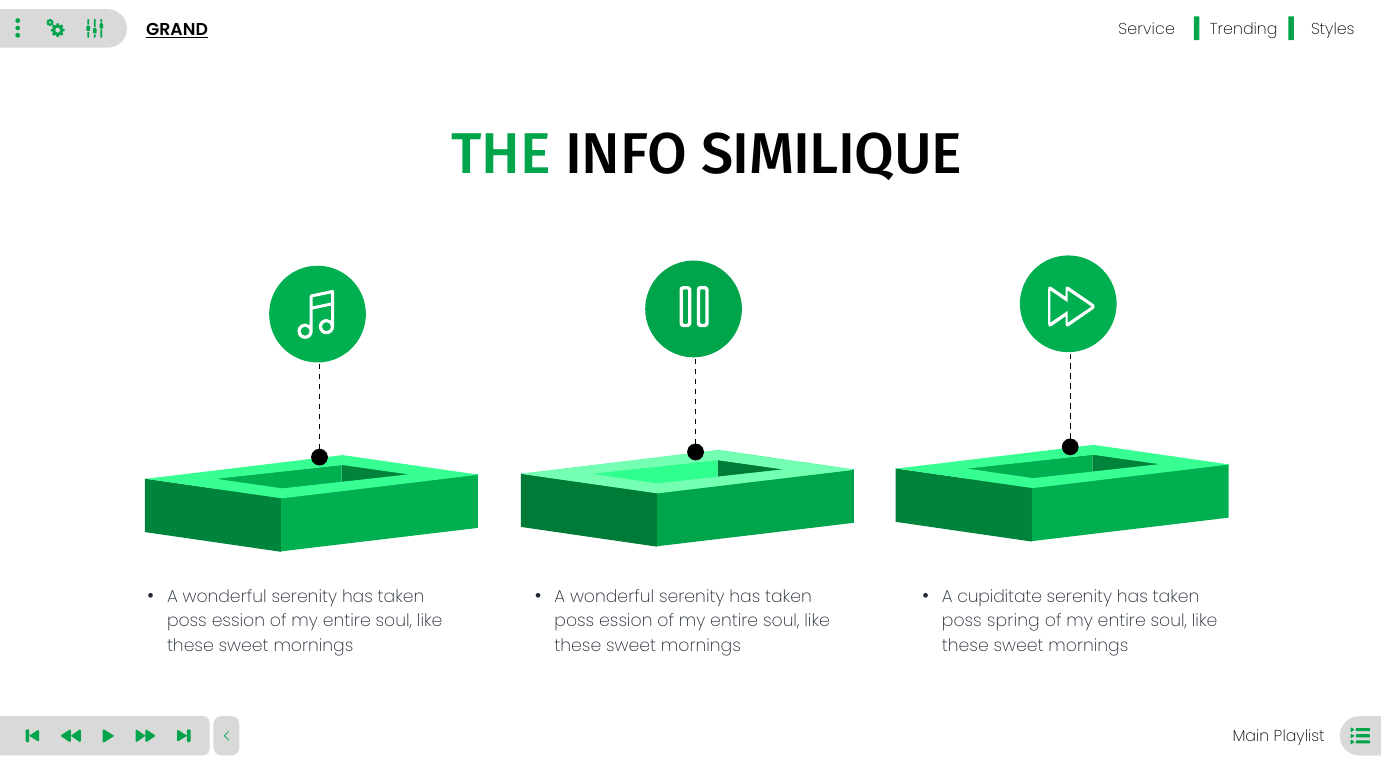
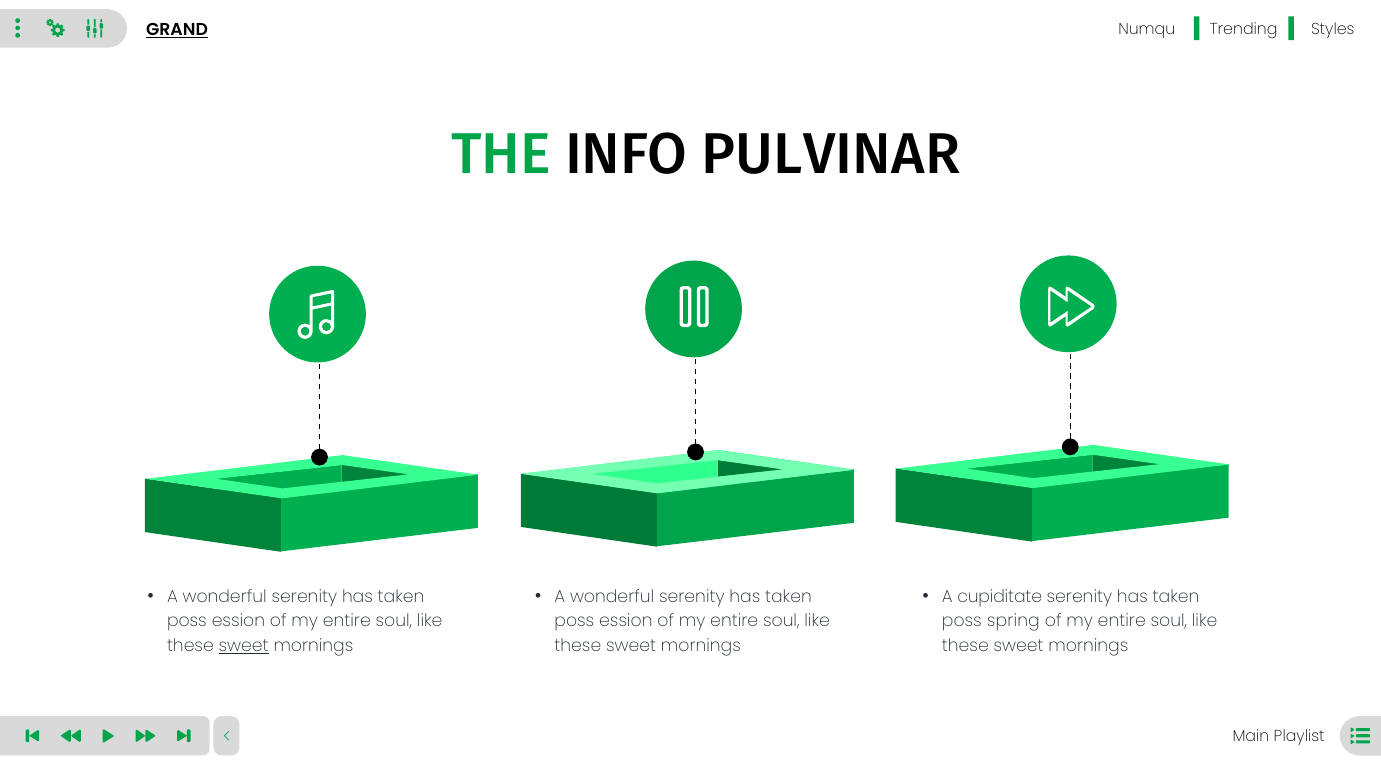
Service: Service -> Numqu
SIMILIQUE: SIMILIQUE -> PULVINAR
sweet at (244, 646) underline: none -> present
